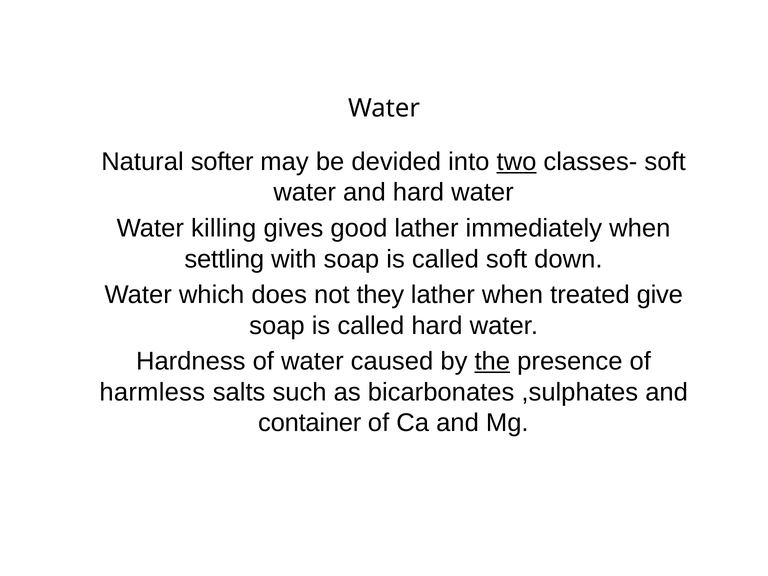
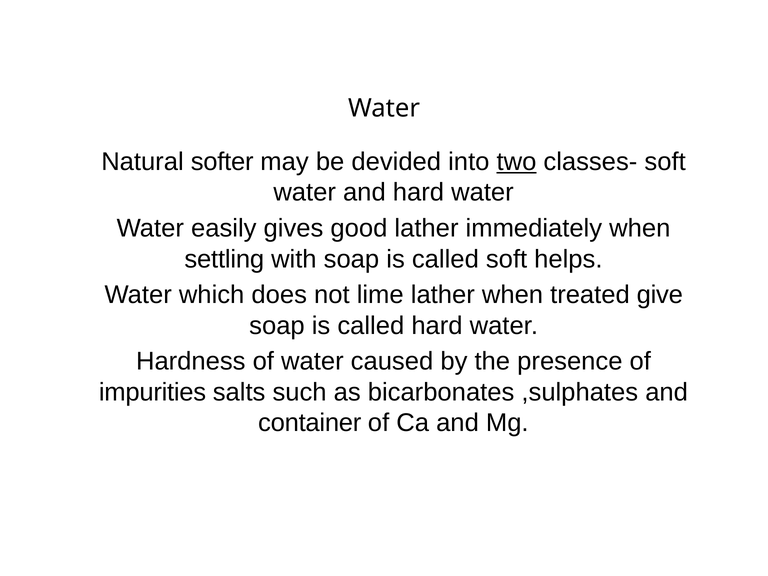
killing: killing -> easily
down: down -> helps
they: they -> lime
the underline: present -> none
harmless: harmless -> impurities
